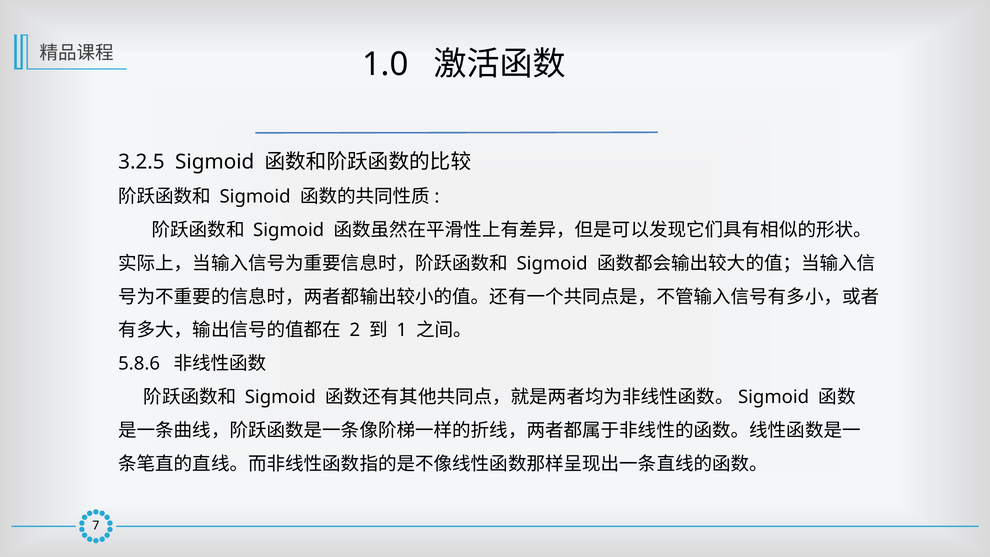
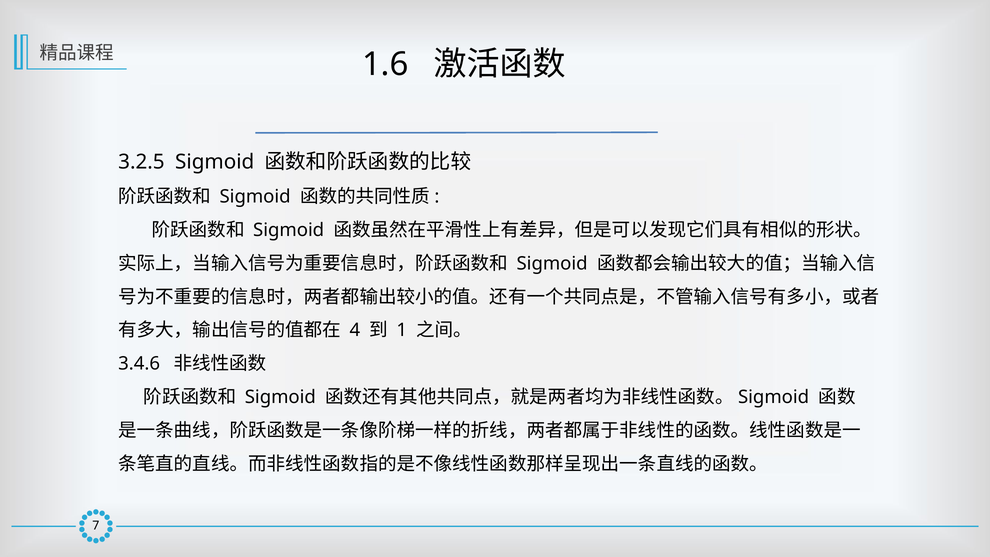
1.0: 1.0 -> 1.6
2: 2 -> 4
5.8.6: 5.8.6 -> 3.4.6
